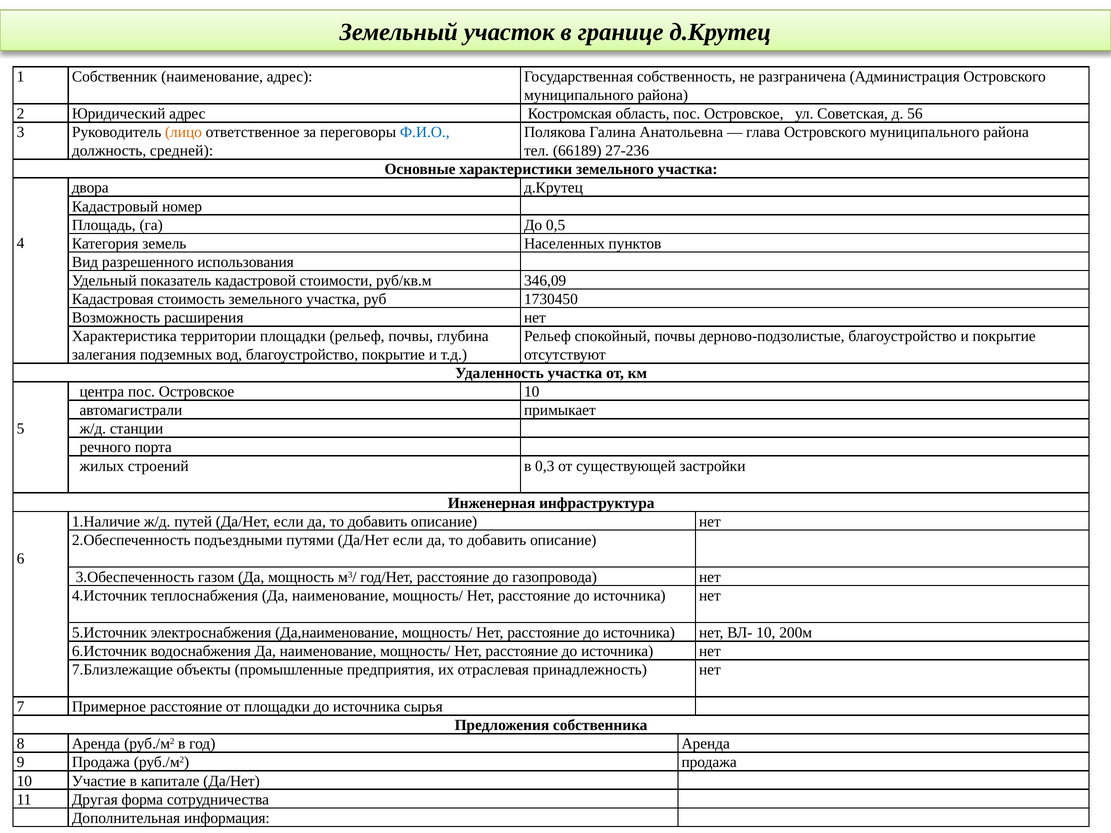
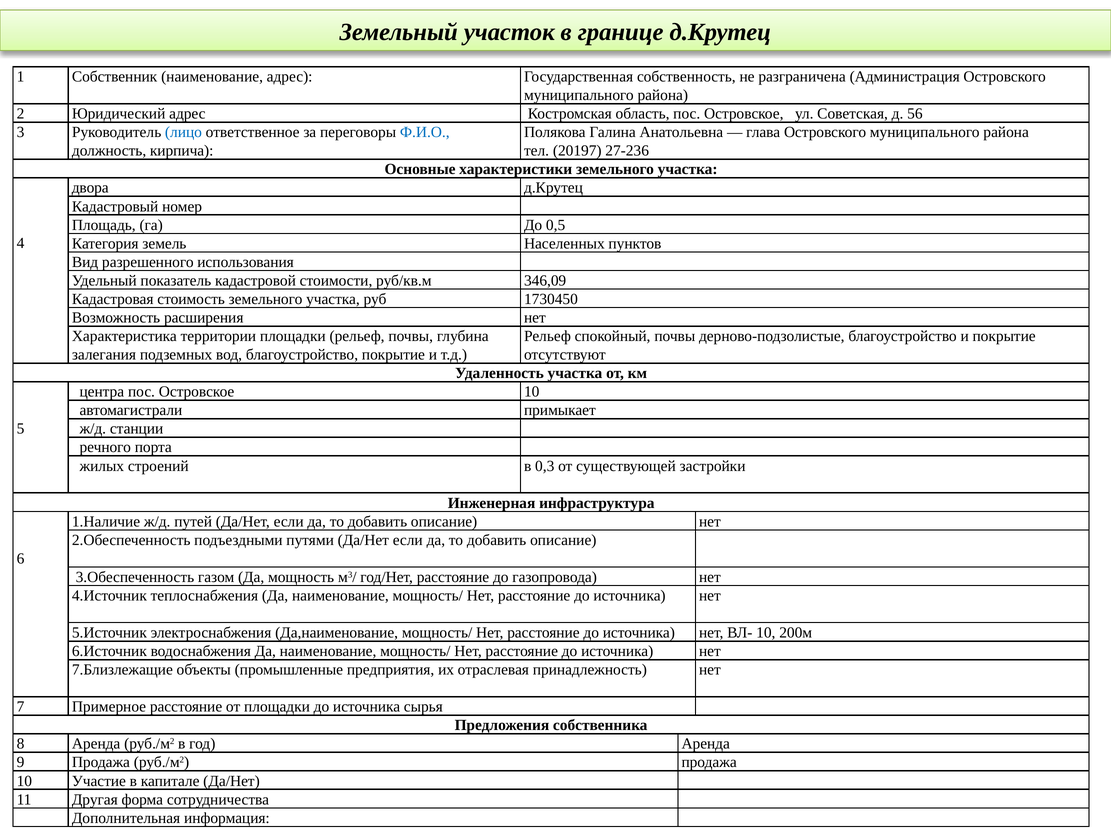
лицо colour: orange -> blue
средней: средней -> кирпича
66189: 66189 -> 20197
